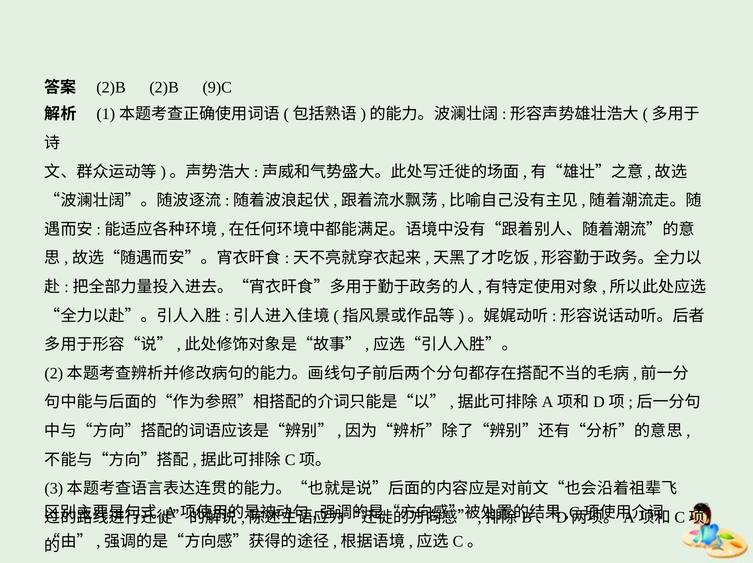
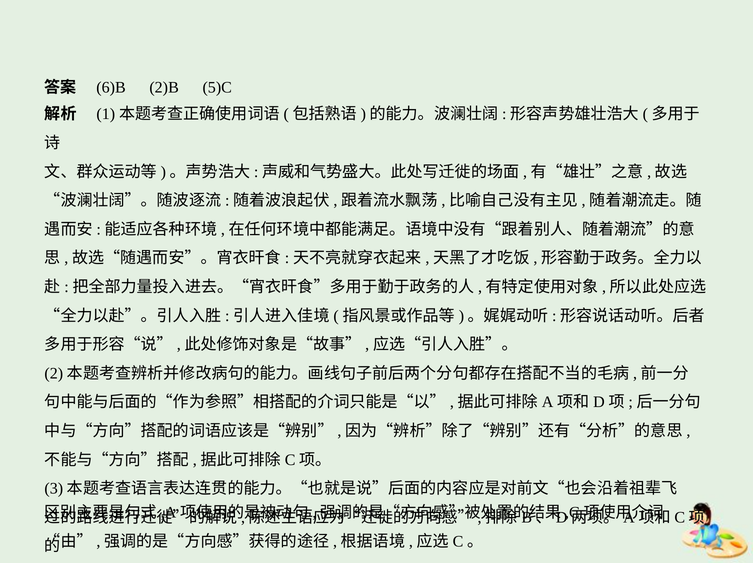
2)B at (111, 88): 2)B -> 6)B
9)C: 9)C -> 5)C
